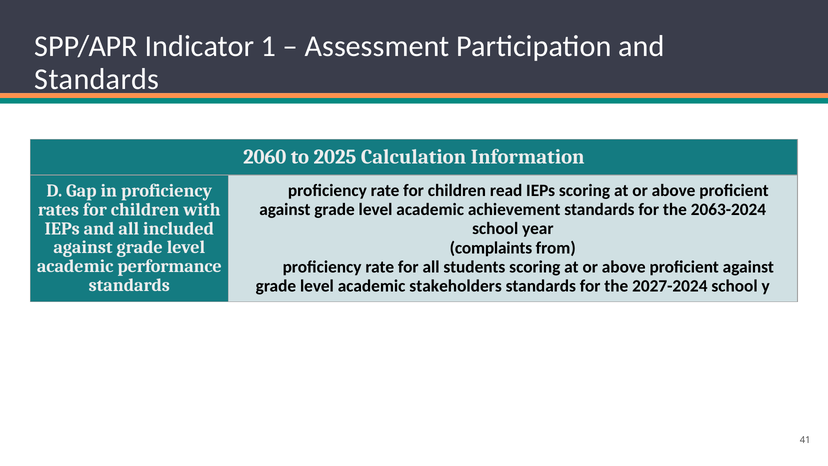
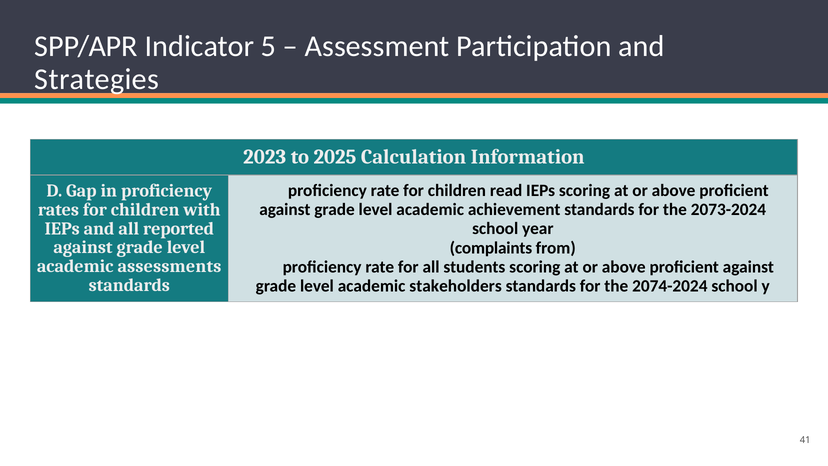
1: 1 -> 5
Standards at (97, 79): Standards -> Strategies
2060: 2060 -> 2023
2063-2024: 2063-2024 -> 2073-2024
included: included -> reported
performance: performance -> assessments
2027-2024: 2027-2024 -> 2074-2024
